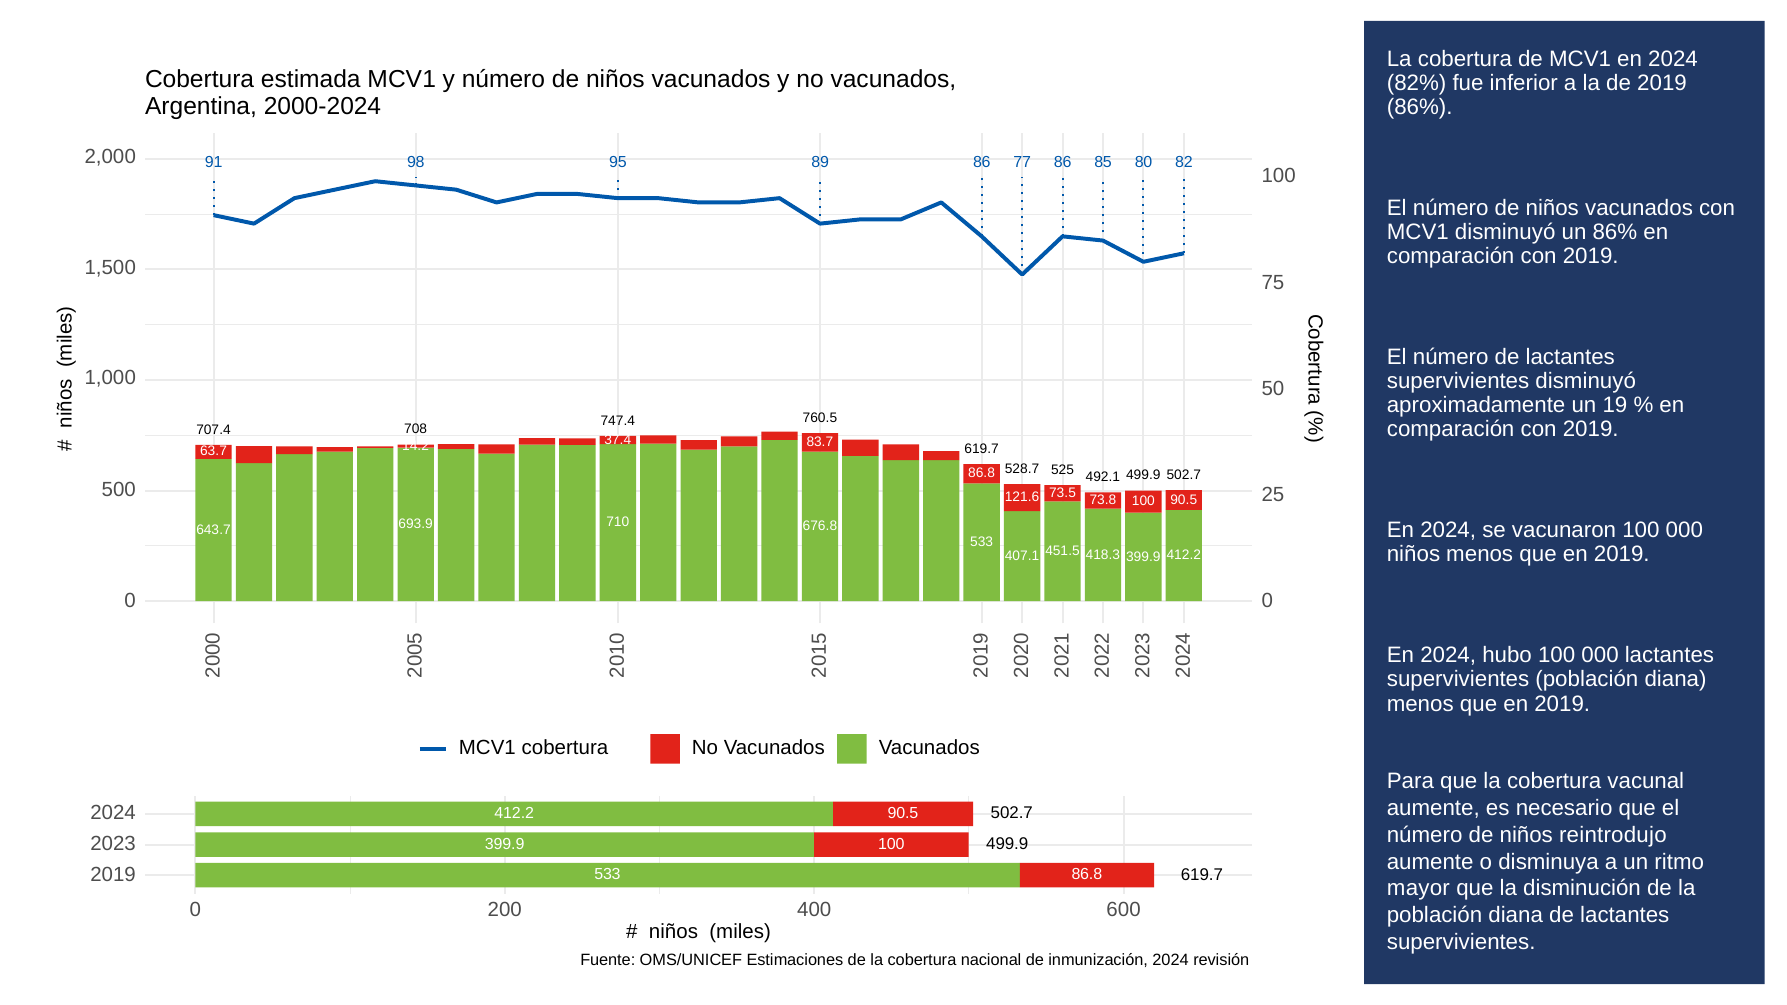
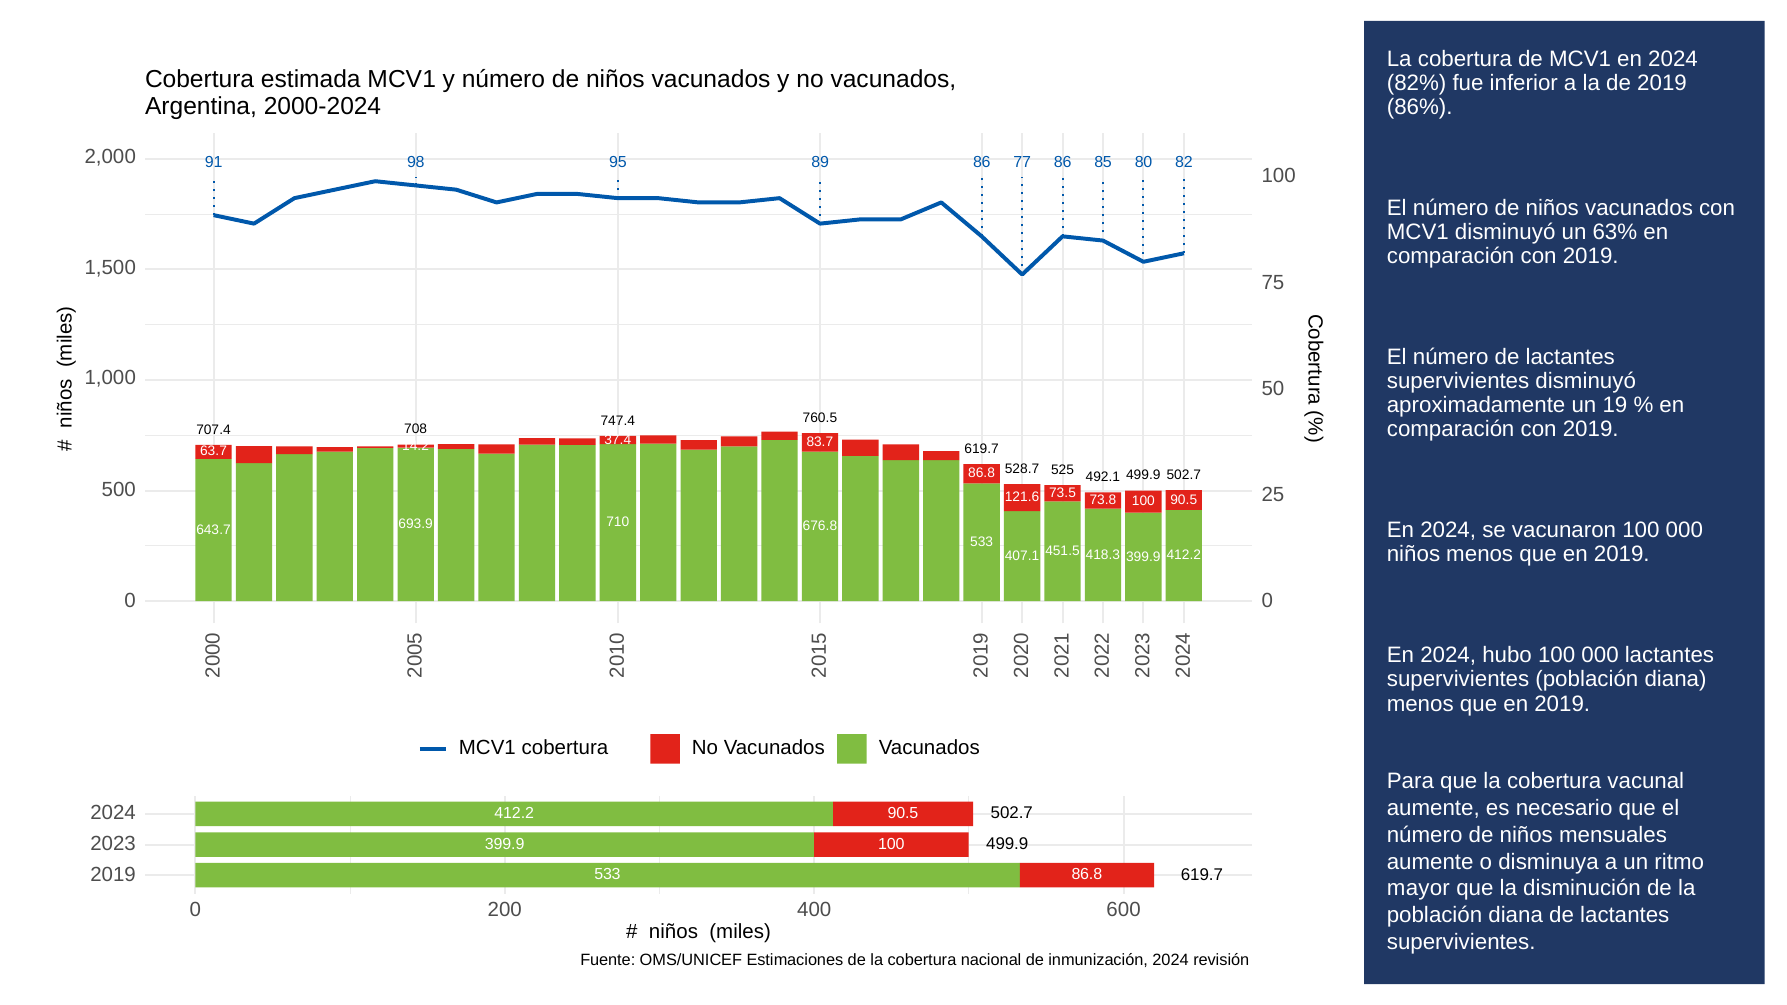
un 86%: 86% -> 63%
reintrodujo: reintrodujo -> mensuales
